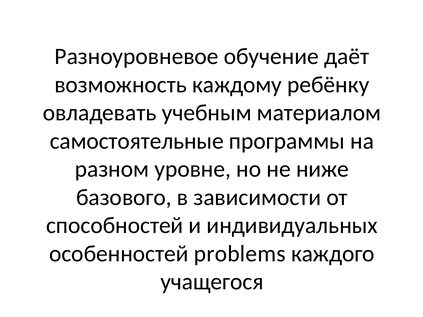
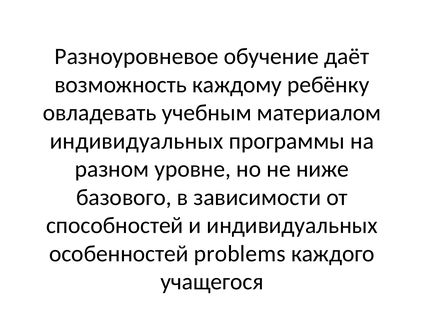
самостоятельные at (137, 141): самостоятельные -> индивидуальных
